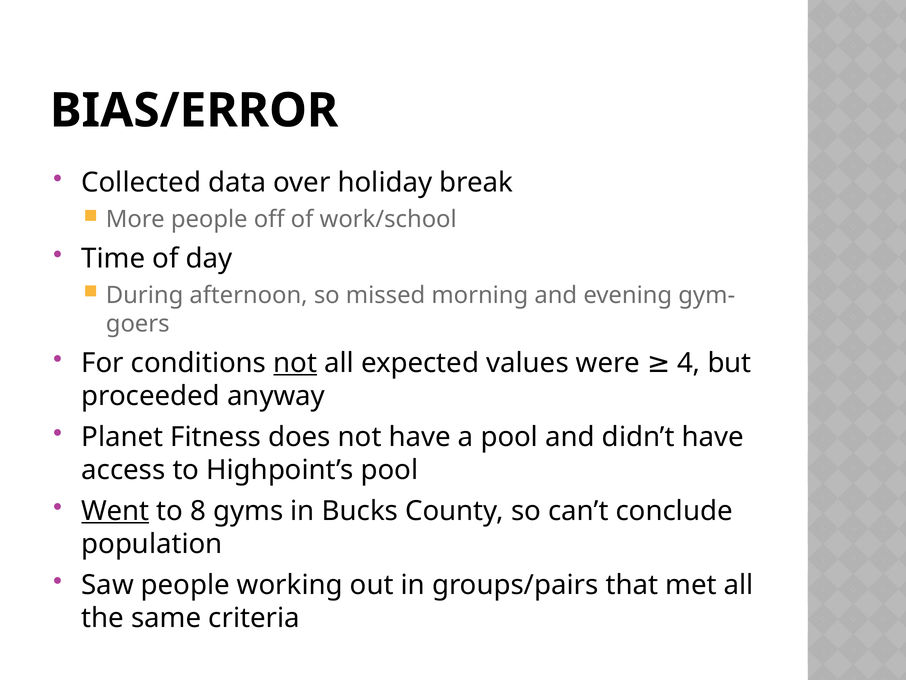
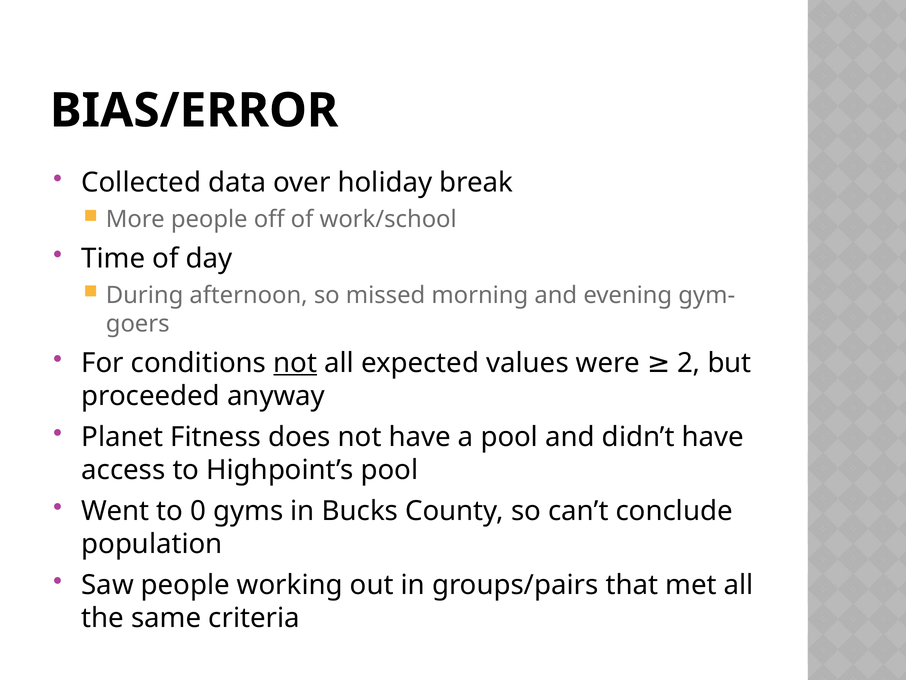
4: 4 -> 2
Went underline: present -> none
8: 8 -> 0
